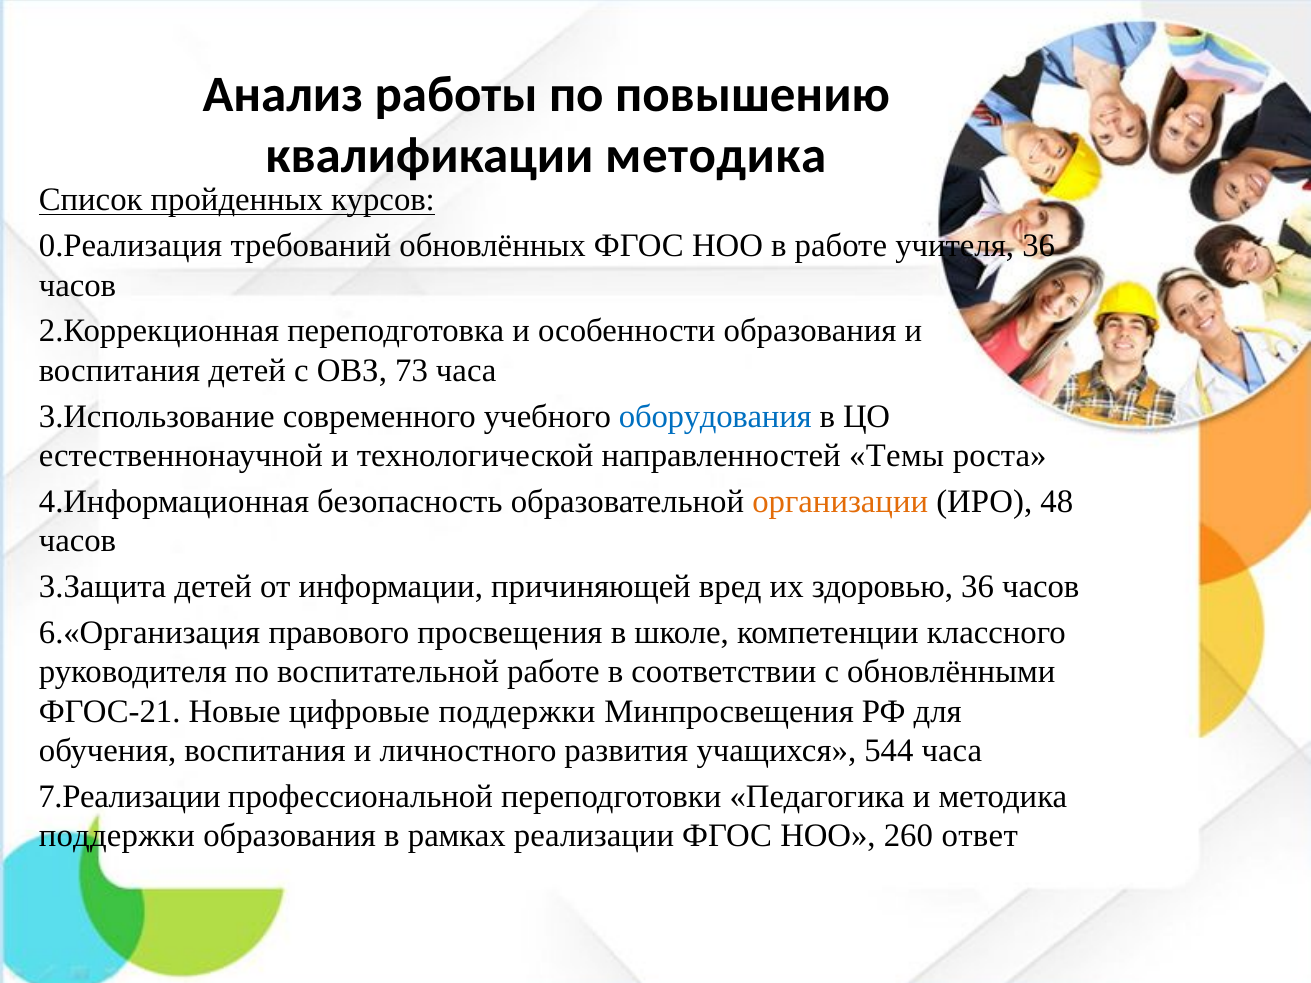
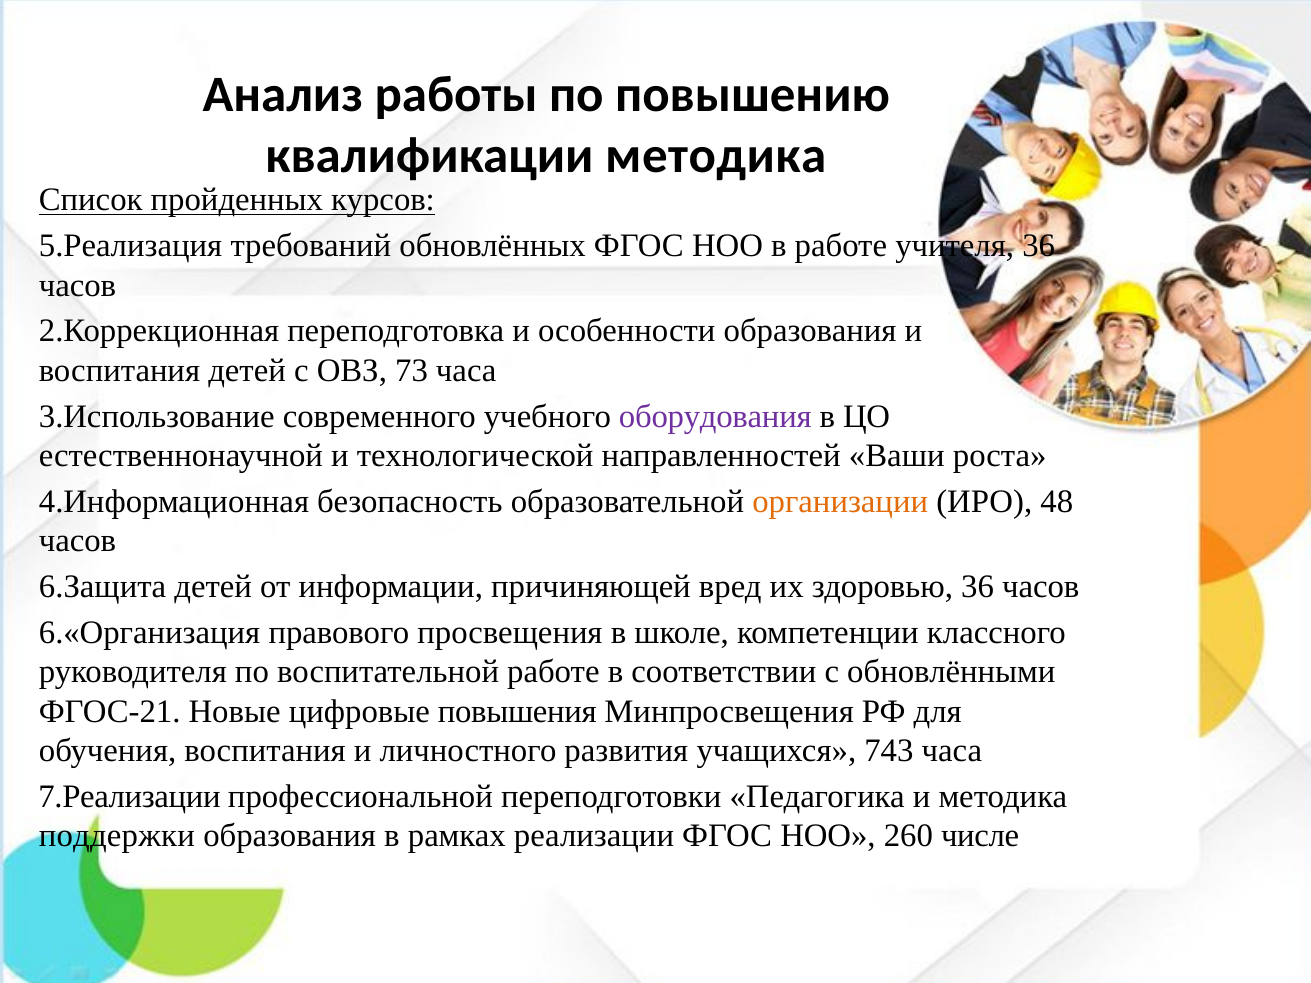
0.Реализация: 0.Реализация -> 5.Реализация
оборудования colour: blue -> purple
Темы: Темы -> Ваши
3.Защита: 3.Защита -> 6.Защита
цифровые поддержки: поддержки -> повышения
544: 544 -> 743
ответ: ответ -> числе
